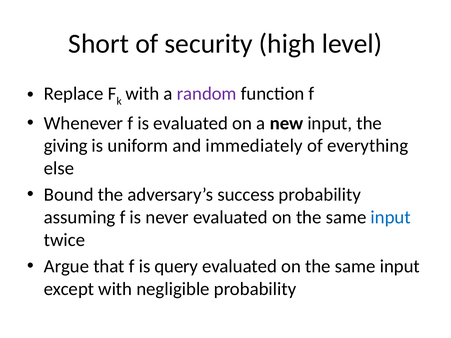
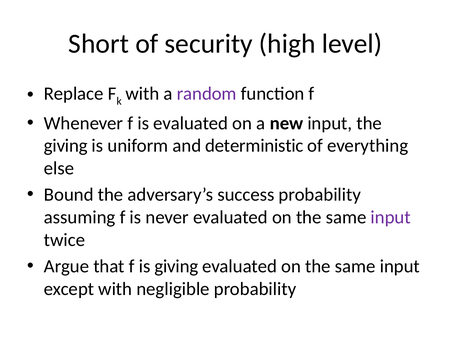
immediately: immediately -> deterministic
input at (391, 217) colour: blue -> purple
is query: query -> giving
